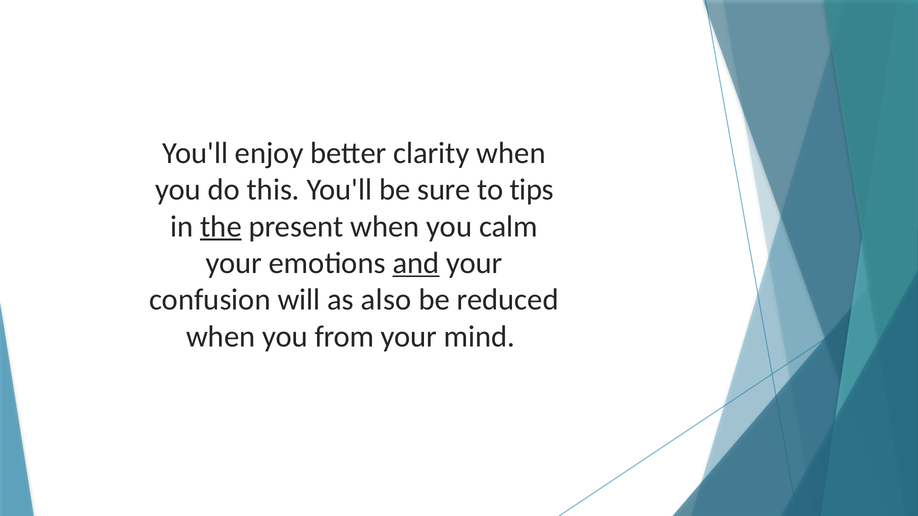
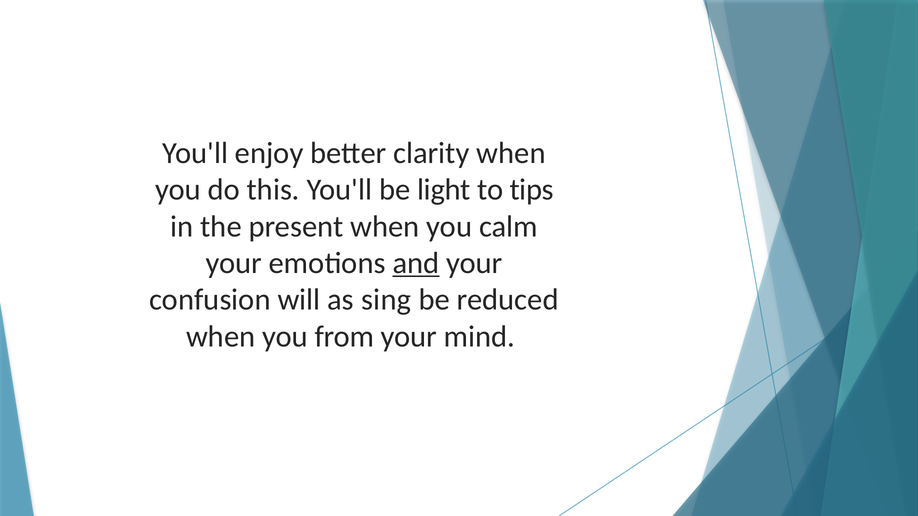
sure: sure -> light
the underline: present -> none
also: also -> sing
